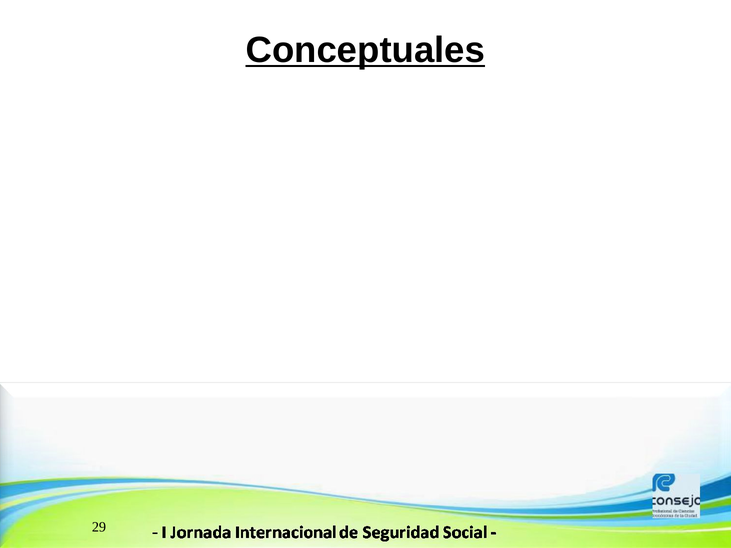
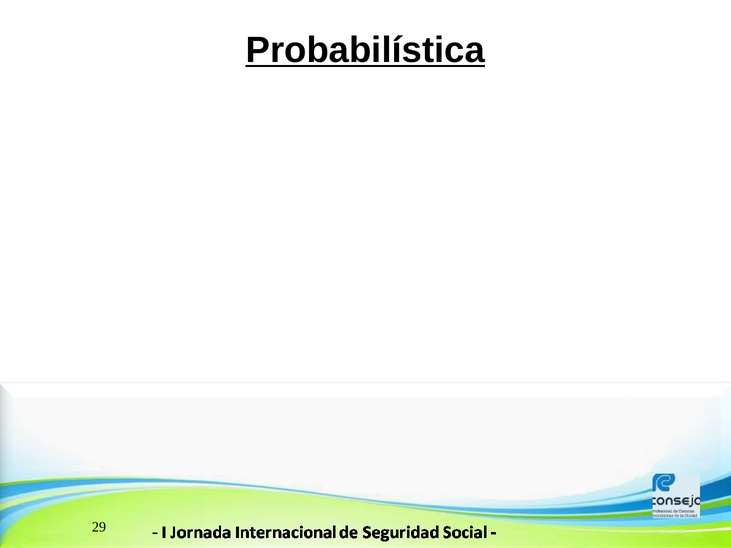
Conceptuales: Conceptuales -> Probabilística
